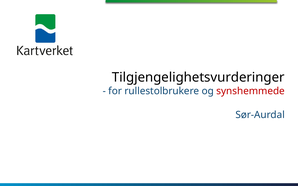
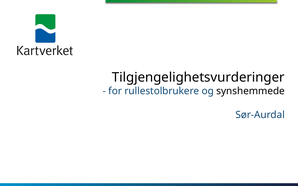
synshemmede colour: red -> black
